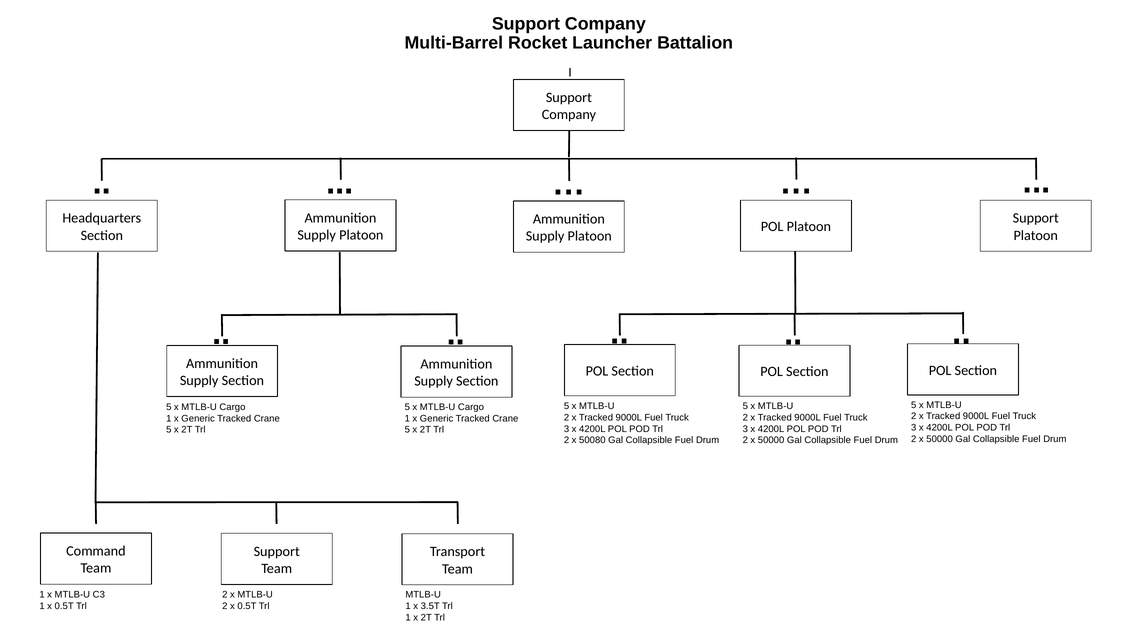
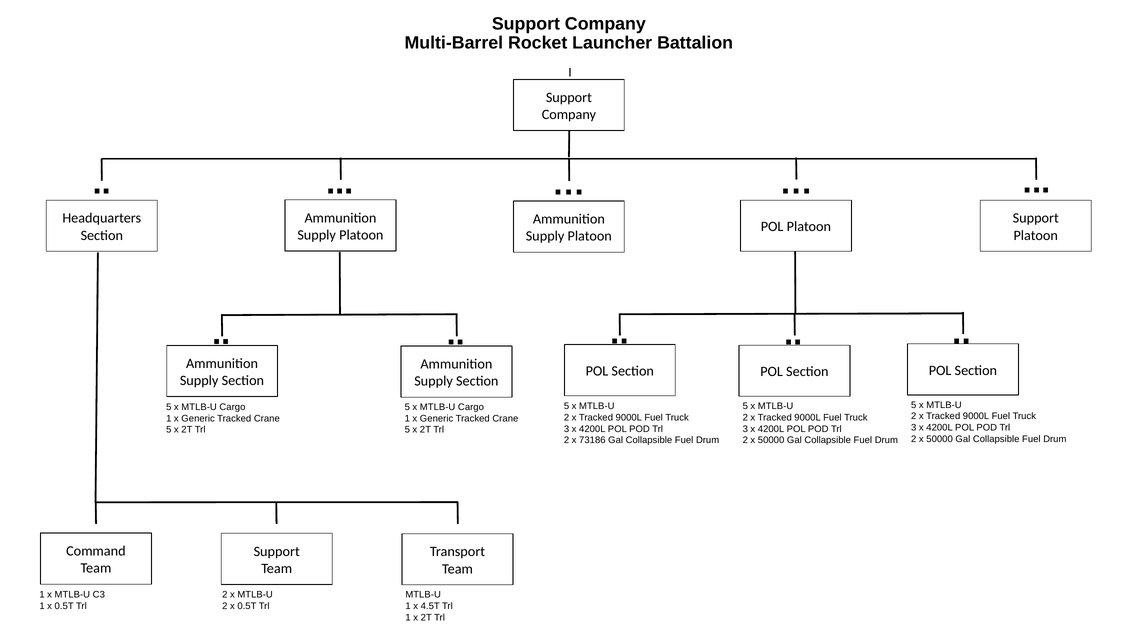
50080: 50080 -> 73186
3.5T: 3.5T -> 4.5T
